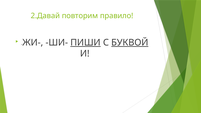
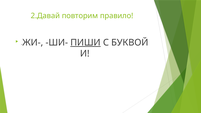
БУКВОЙ underline: present -> none
